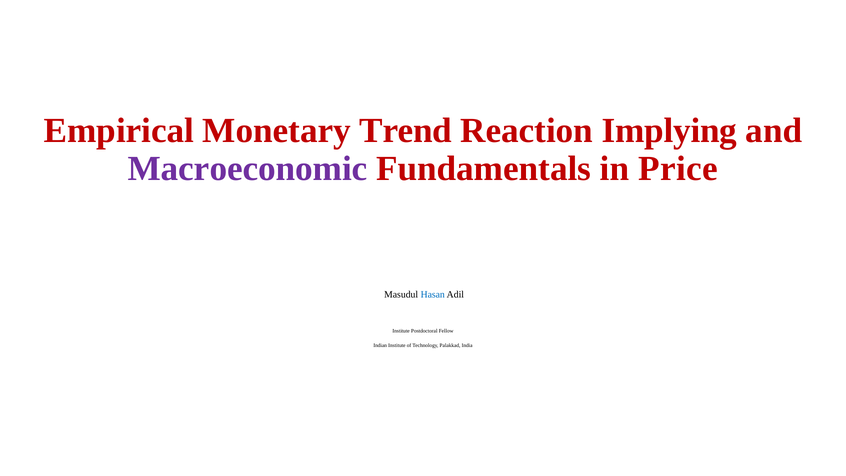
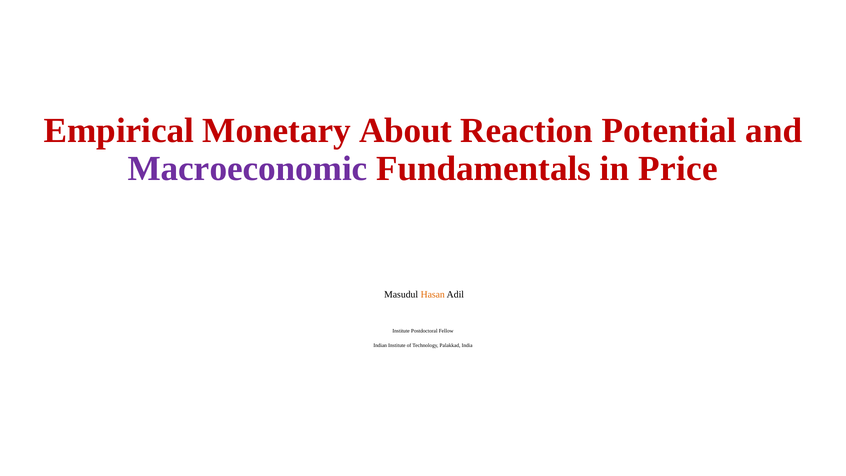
Trend: Trend -> About
Implying: Implying -> Potential
Hasan colour: blue -> orange
